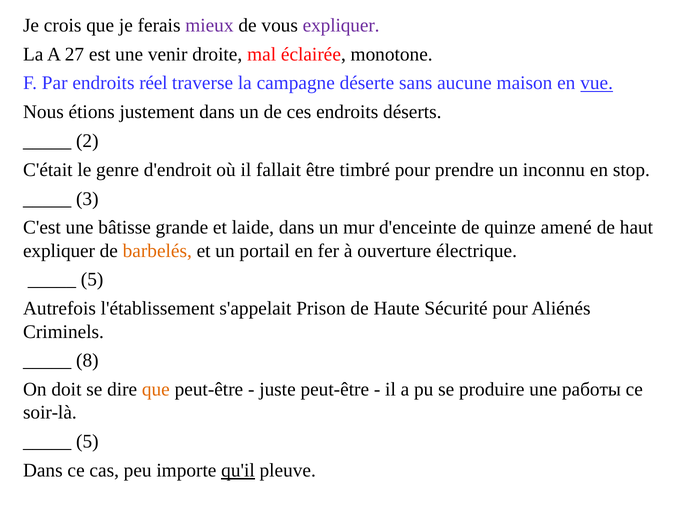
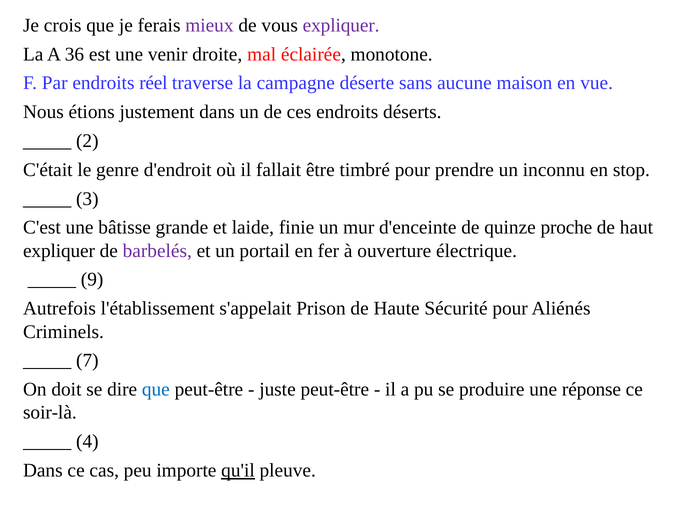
27: 27 -> 36
vue underline: present -> none
laide dans: dans -> finie
amené: amené -> proche
barbelés colour: orange -> purple
5 at (92, 280): 5 -> 9
8: 8 -> 7
que at (156, 390) colour: orange -> blue
работы: работы -> réponse
5 at (87, 442): 5 -> 4
